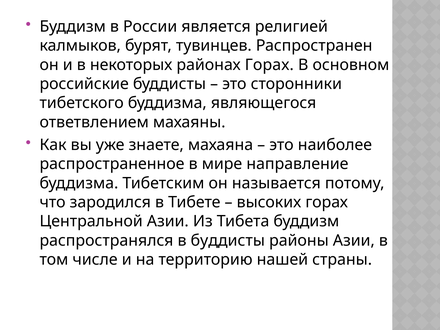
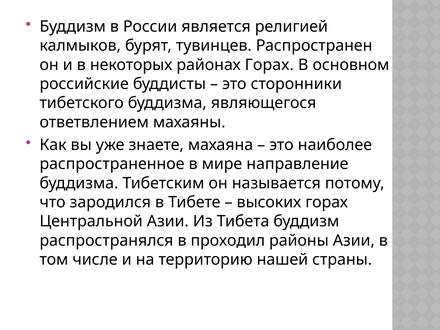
в буддисты: буддисты -> проходил
